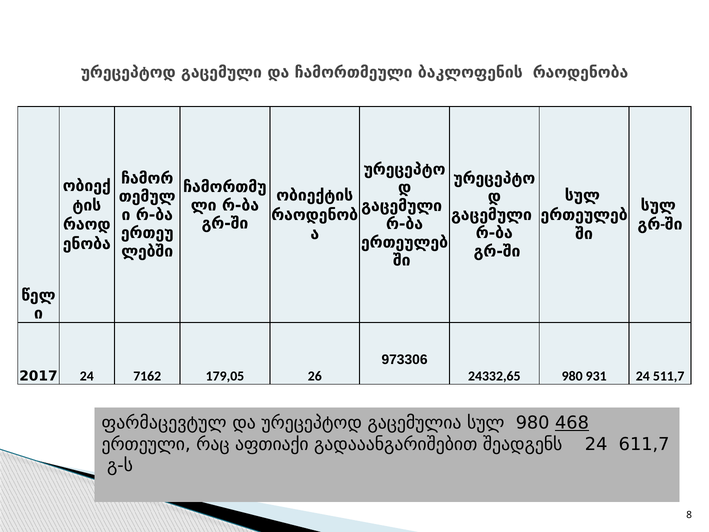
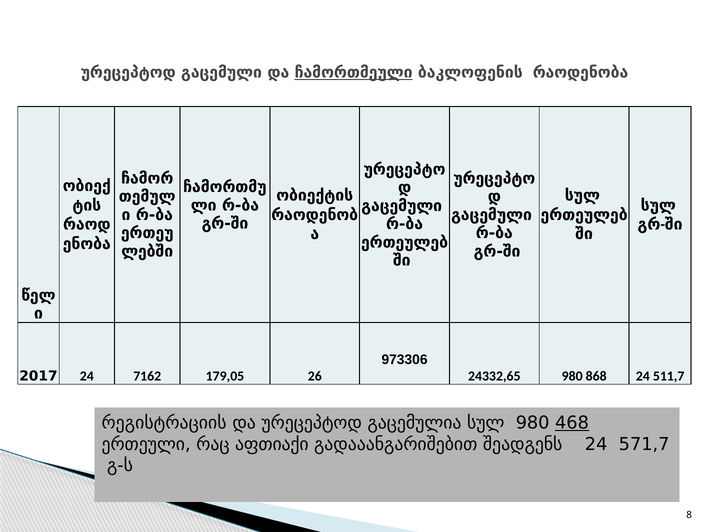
ჩამორთმეული underline: none -> present
931: 931 -> 868
ფარმაცევტულ: ფარმაცევტულ -> რეგისტრაციის
611,7: 611,7 -> 571,7
